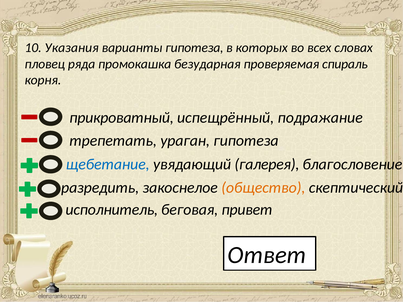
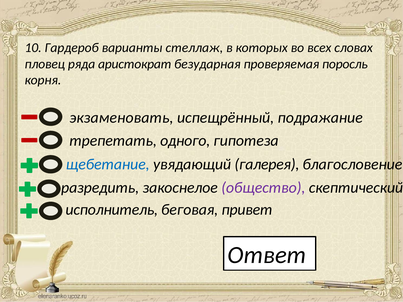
Указания: Указания -> Гардероб
варианты гипотеза: гипотеза -> стеллаж
промокашка: промокашка -> аристократ
спираль: спираль -> поросль
прикроватный: прикроватный -> экзаменовать
ураган: ураган -> одного
общество colour: orange -> purple
